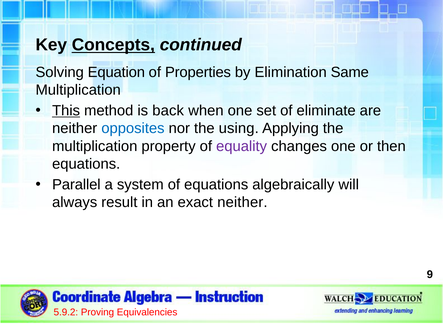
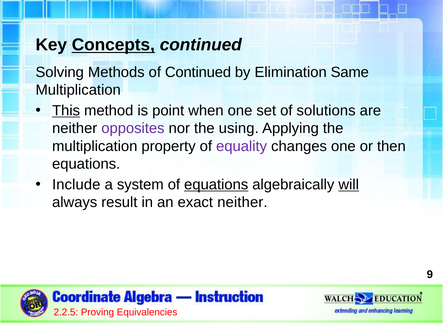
Equation: Equation -> Methods
of Properties: Properties -> Continued
back: back -> point
eliminate: eliminate -> solutions
opposites colour: blue -> purple
Parallel: Parallel -> Include
equations at (216, 184) underline: none -> present
will underline: none -> present
5.9.2: 5.9.2 -> 2.2.5
